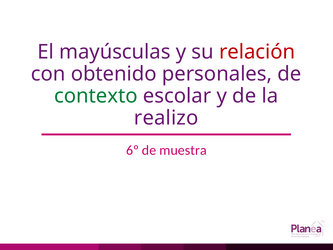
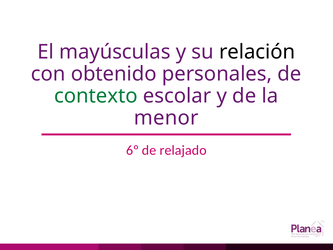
relación colour: red -> black
realizo: realizo -> menor
muestra: muestra -> relajado
